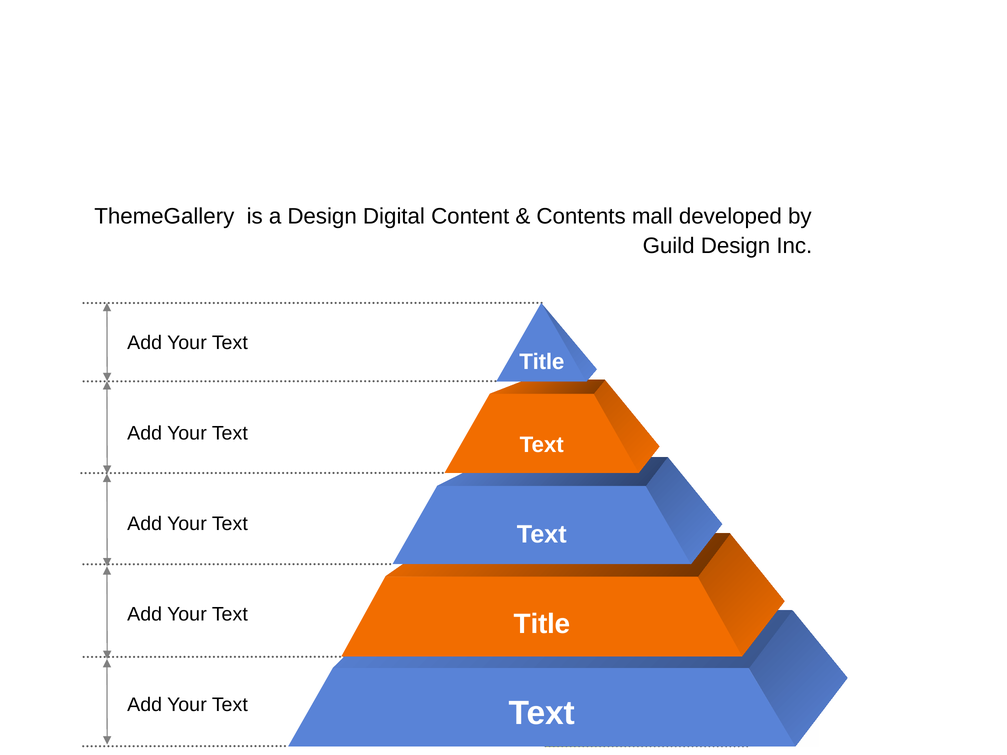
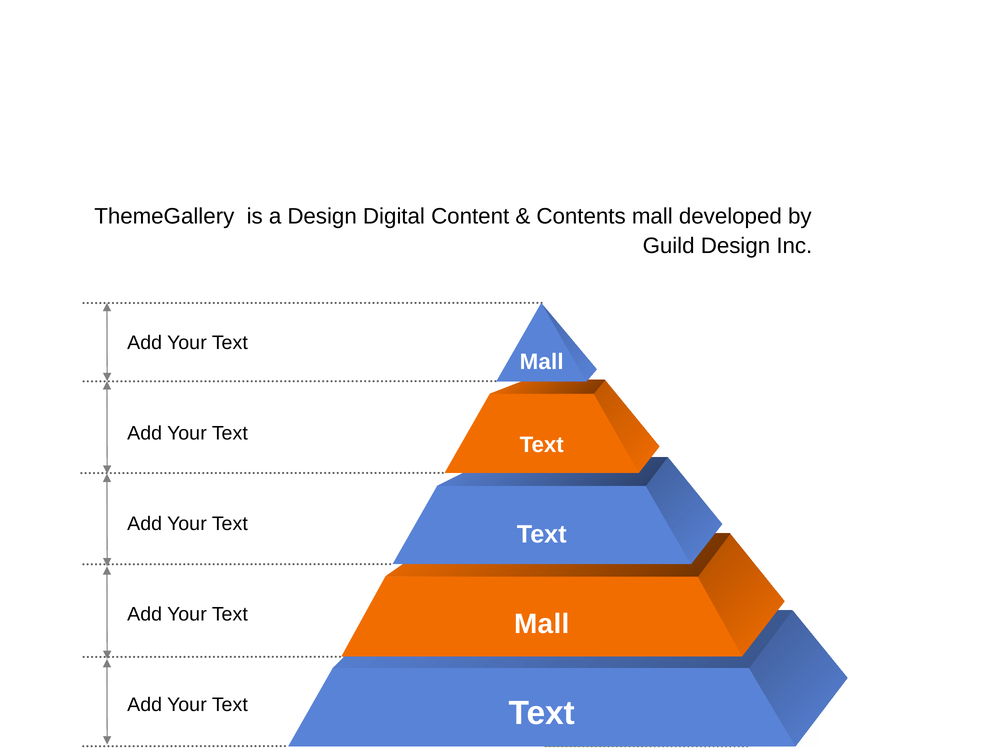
Title at (542, 362): Title -> Mall
Title at (542, 624): Title -> Mall
